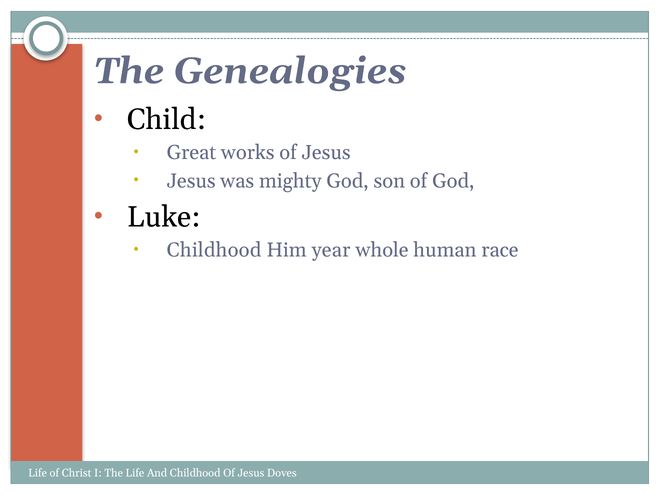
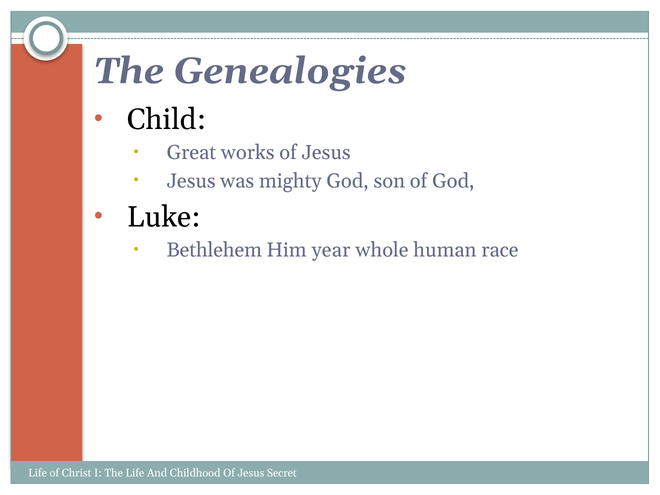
Childhood at (214, 250): Childhood -> Bethlehem
Doves: Doves -> Secret
